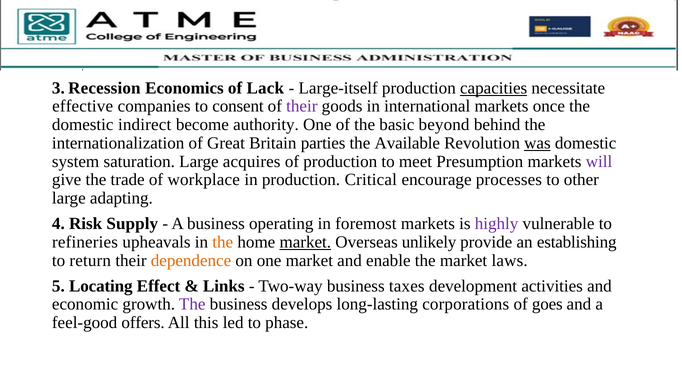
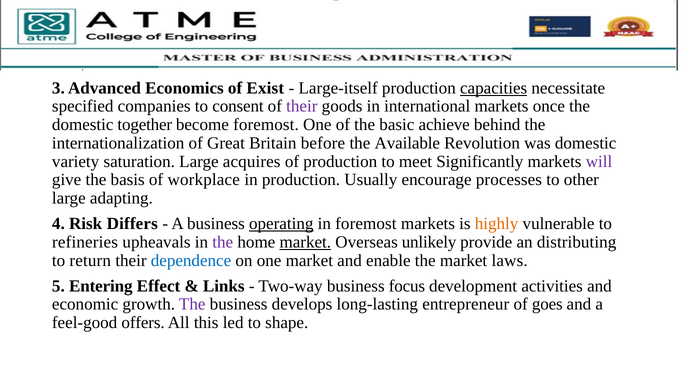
Recession: Recession -> Advanced
Lack: Lack -> Exist
effective: effective -> specified
indirect: indirect -> together
become authority: authority -> foremost
beyond: beyond -> achieve
parties: parties -> before
was underline: present -> none
system: system -> variety
Presumption: Presumption -> Significantly
trade: trade -> basis
Critical: Critical -> Usually
Supply: Supply -> Differs
operating underline: none -> present
highly colour: purple -> orange
the at (223, 242) colour: orange -> purple
establishing: establishing -> distributing
dependence colour: orange -> blue
Locating: Locating -> Entering
taxes: taxes -> focus
corporations: corporations -> entrepreneur
phase: phase -> shape
